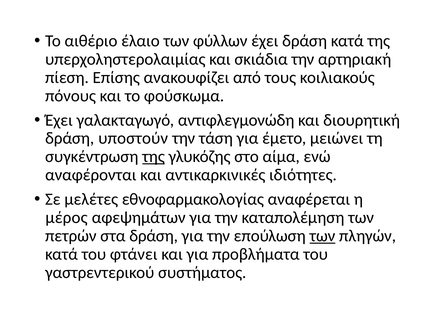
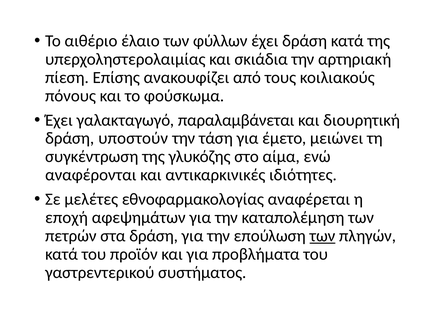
αντιφλεγμονώδη: αντιφλεγμονώδη -> παραλαμβάνεται
της at (153, 156) underline: present -> none
μέρος: μέρος -> εποχή
φτάνει: φτάνει -> προϊόν
